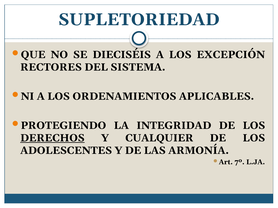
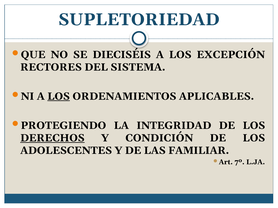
LOS at (59, 97) underline: none -> present
CUALQUIER: CUALQUIER -> CONDICIÓN
ARMONÍA: ARMONÍA -> FAMILIAR
